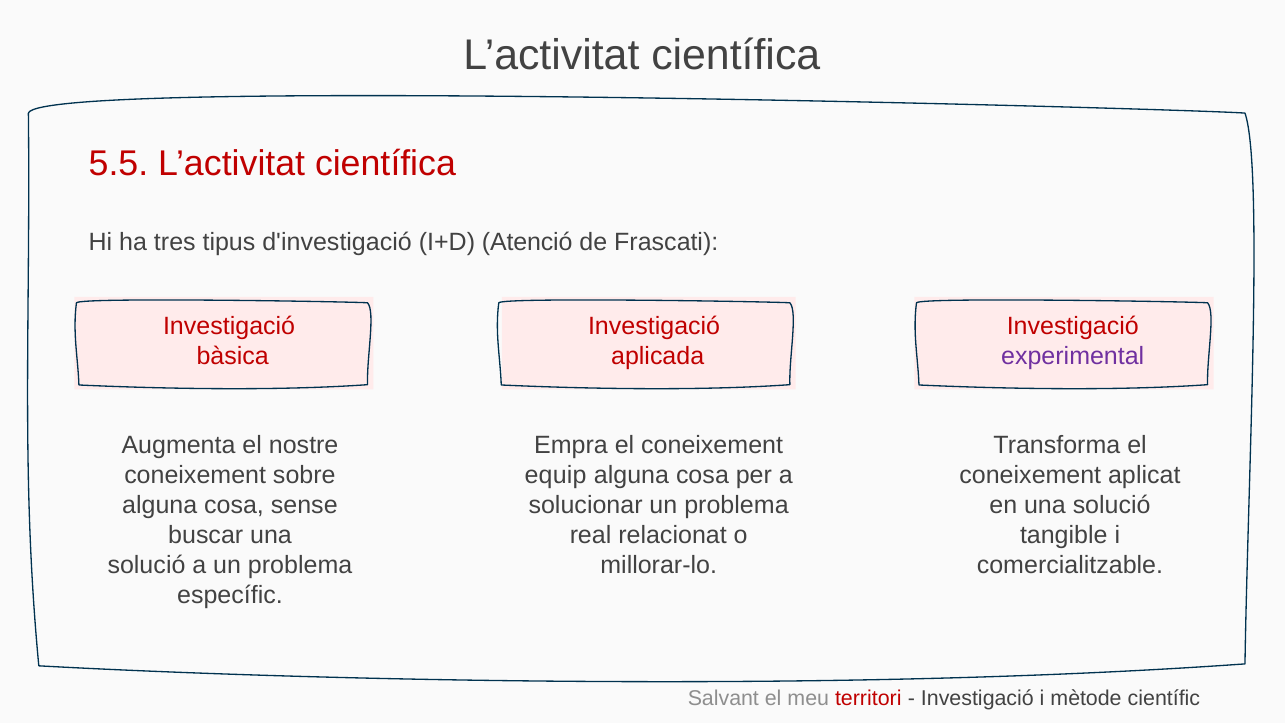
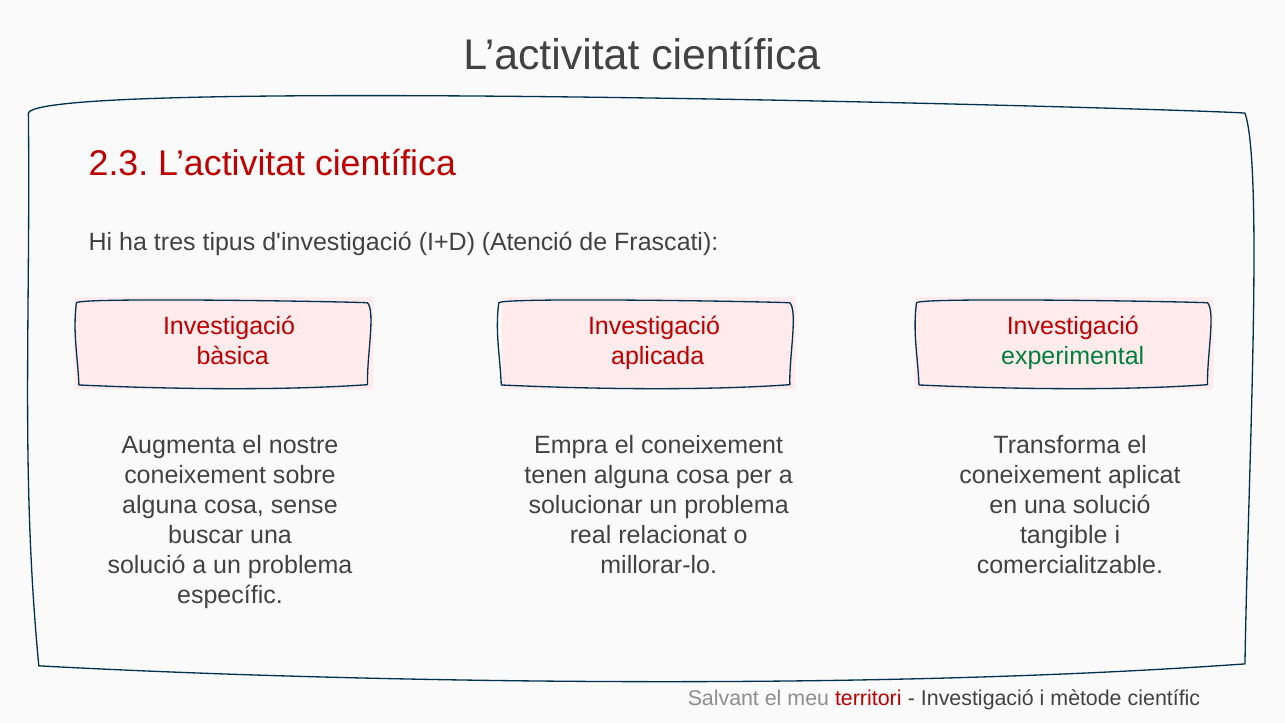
5.5: 5.5 -> 2.3
experimental colour: purple -> green
equip: equip -> tenen
